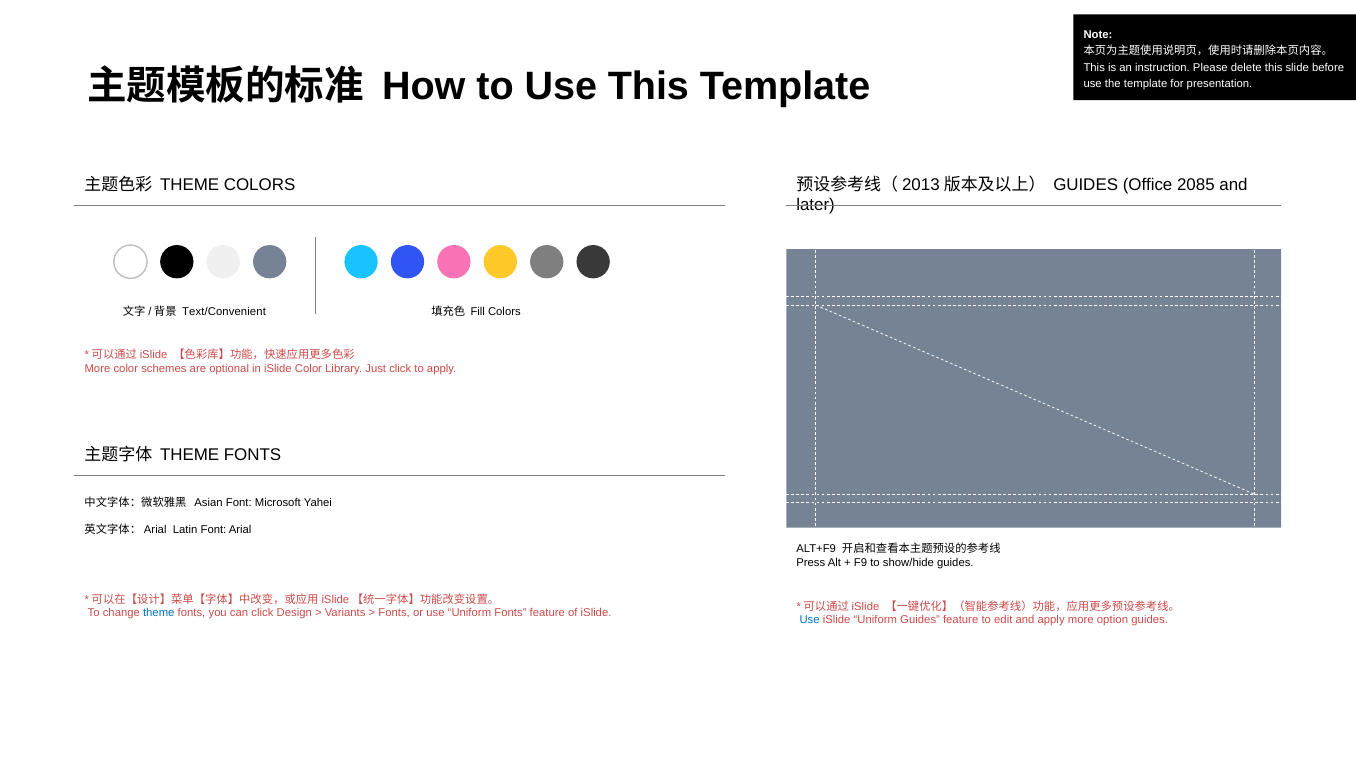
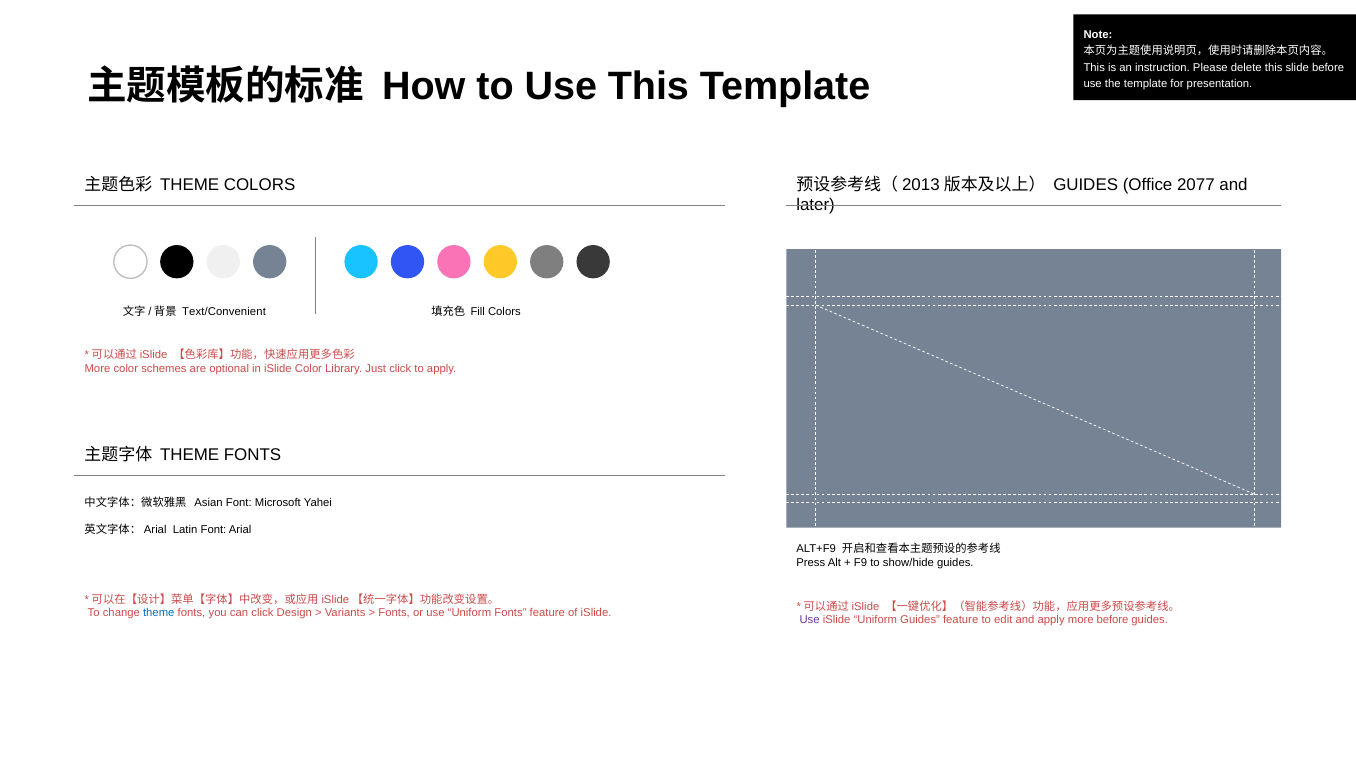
2085: 2085 -> 2077
Use at (810, 620) colour: blue -> purple
more option: option -> before
